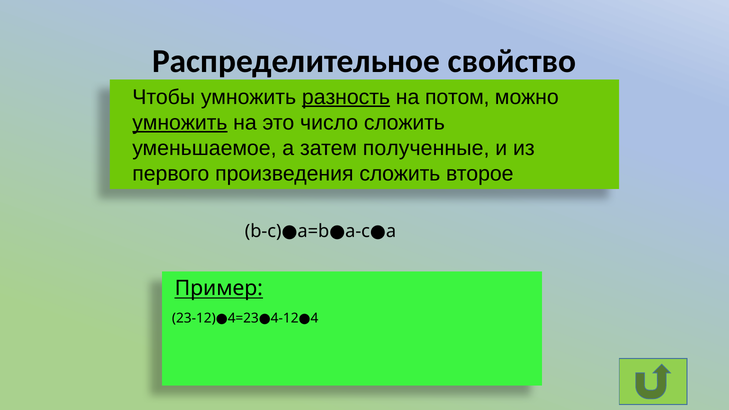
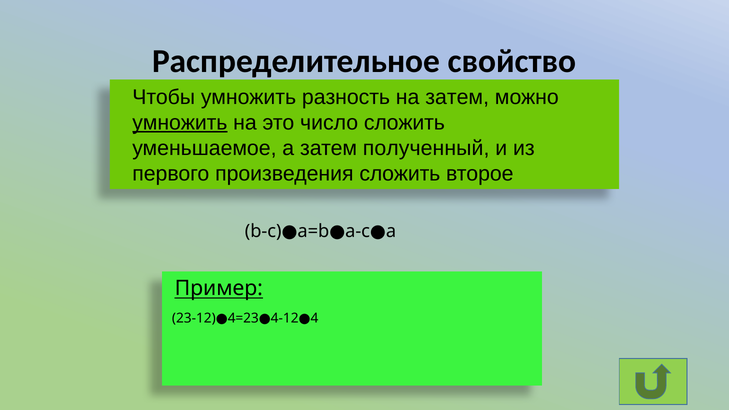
разность underline: present -> none
на потом: потом -> затем
полученные: полученные -> полученный
